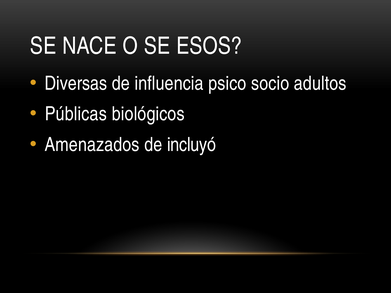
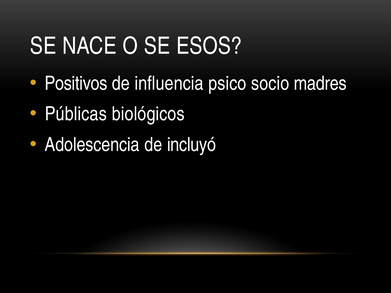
Diversas: Diversas -> Positivos
adultos: adultos -> madres
Amenazados: Amenazados -> Adolescencia
